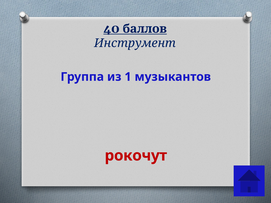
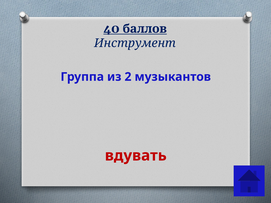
1: 1 -> 2
рокочут: рокочут -> вдувать
